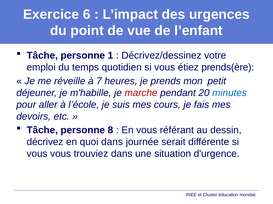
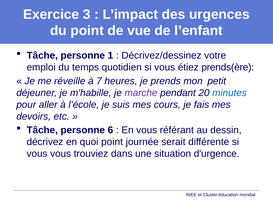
6: 6 -> 3
marche colour: red -> purple
8: 8 -> 6
quoi dans: dans -> point
